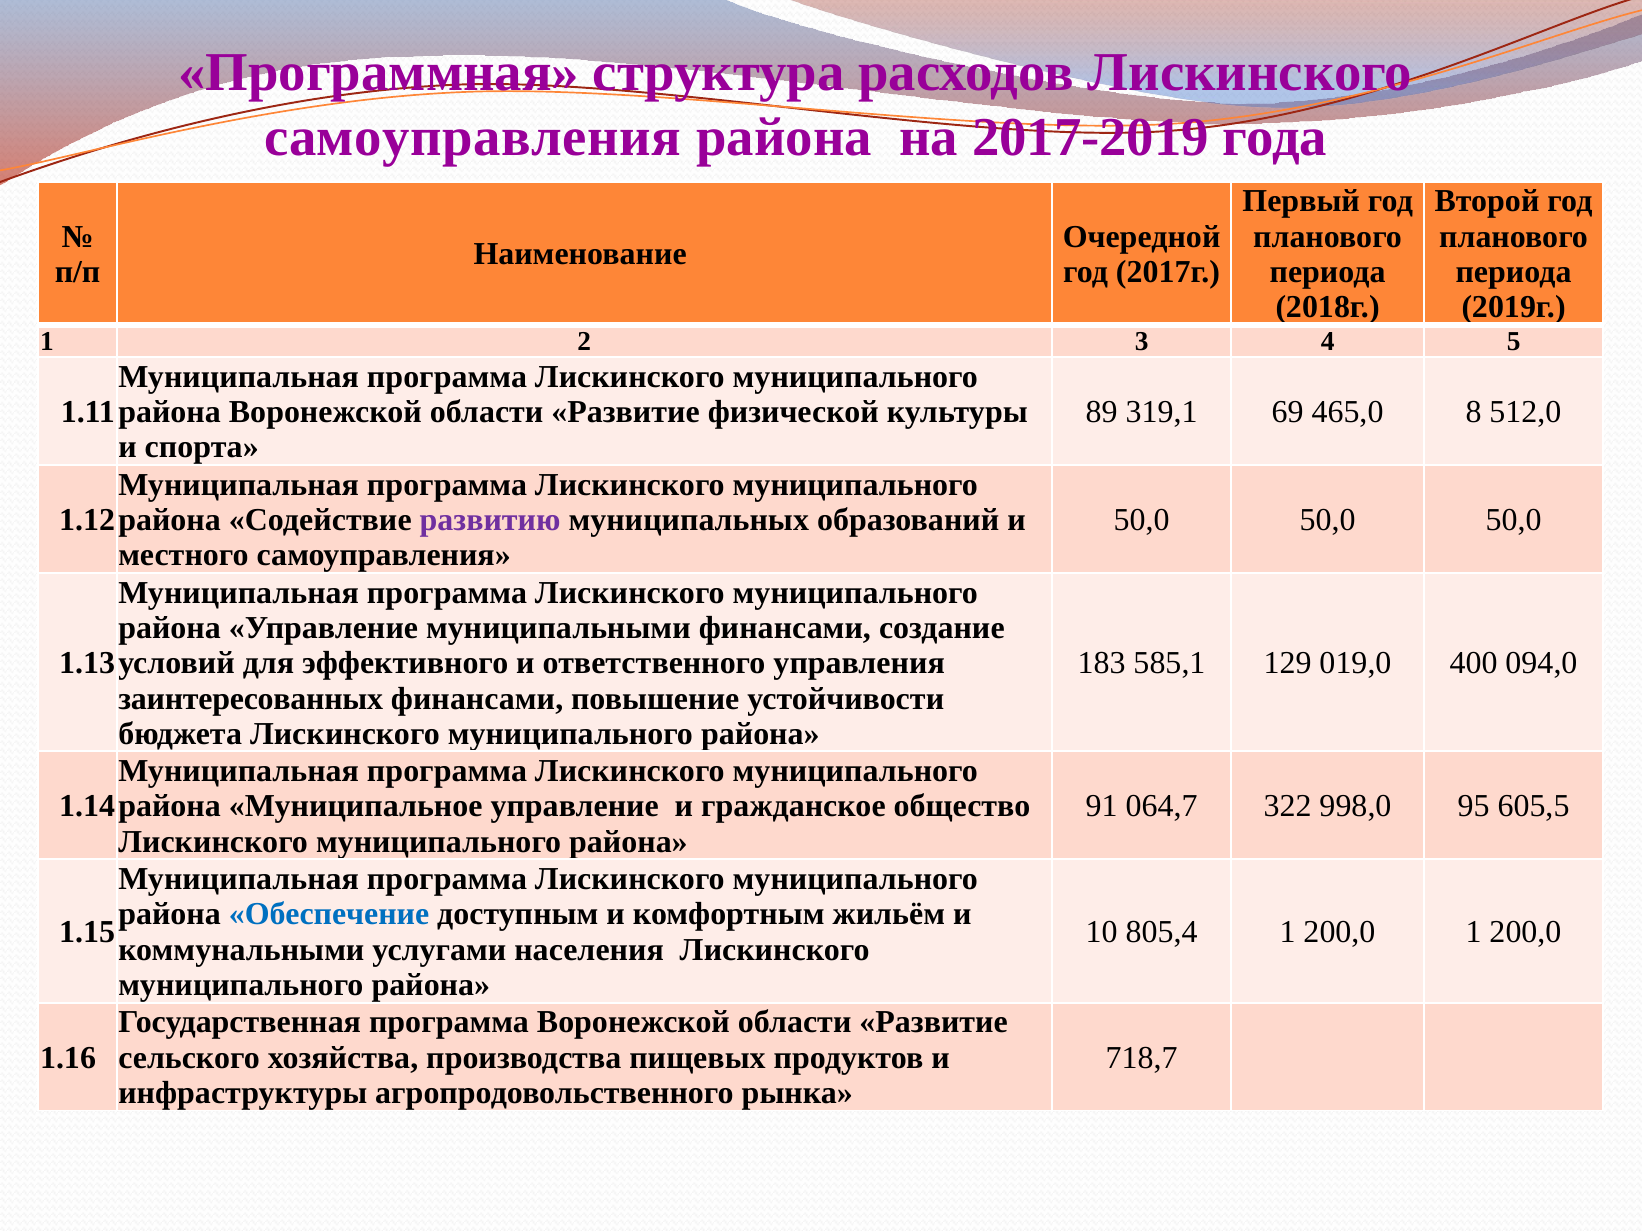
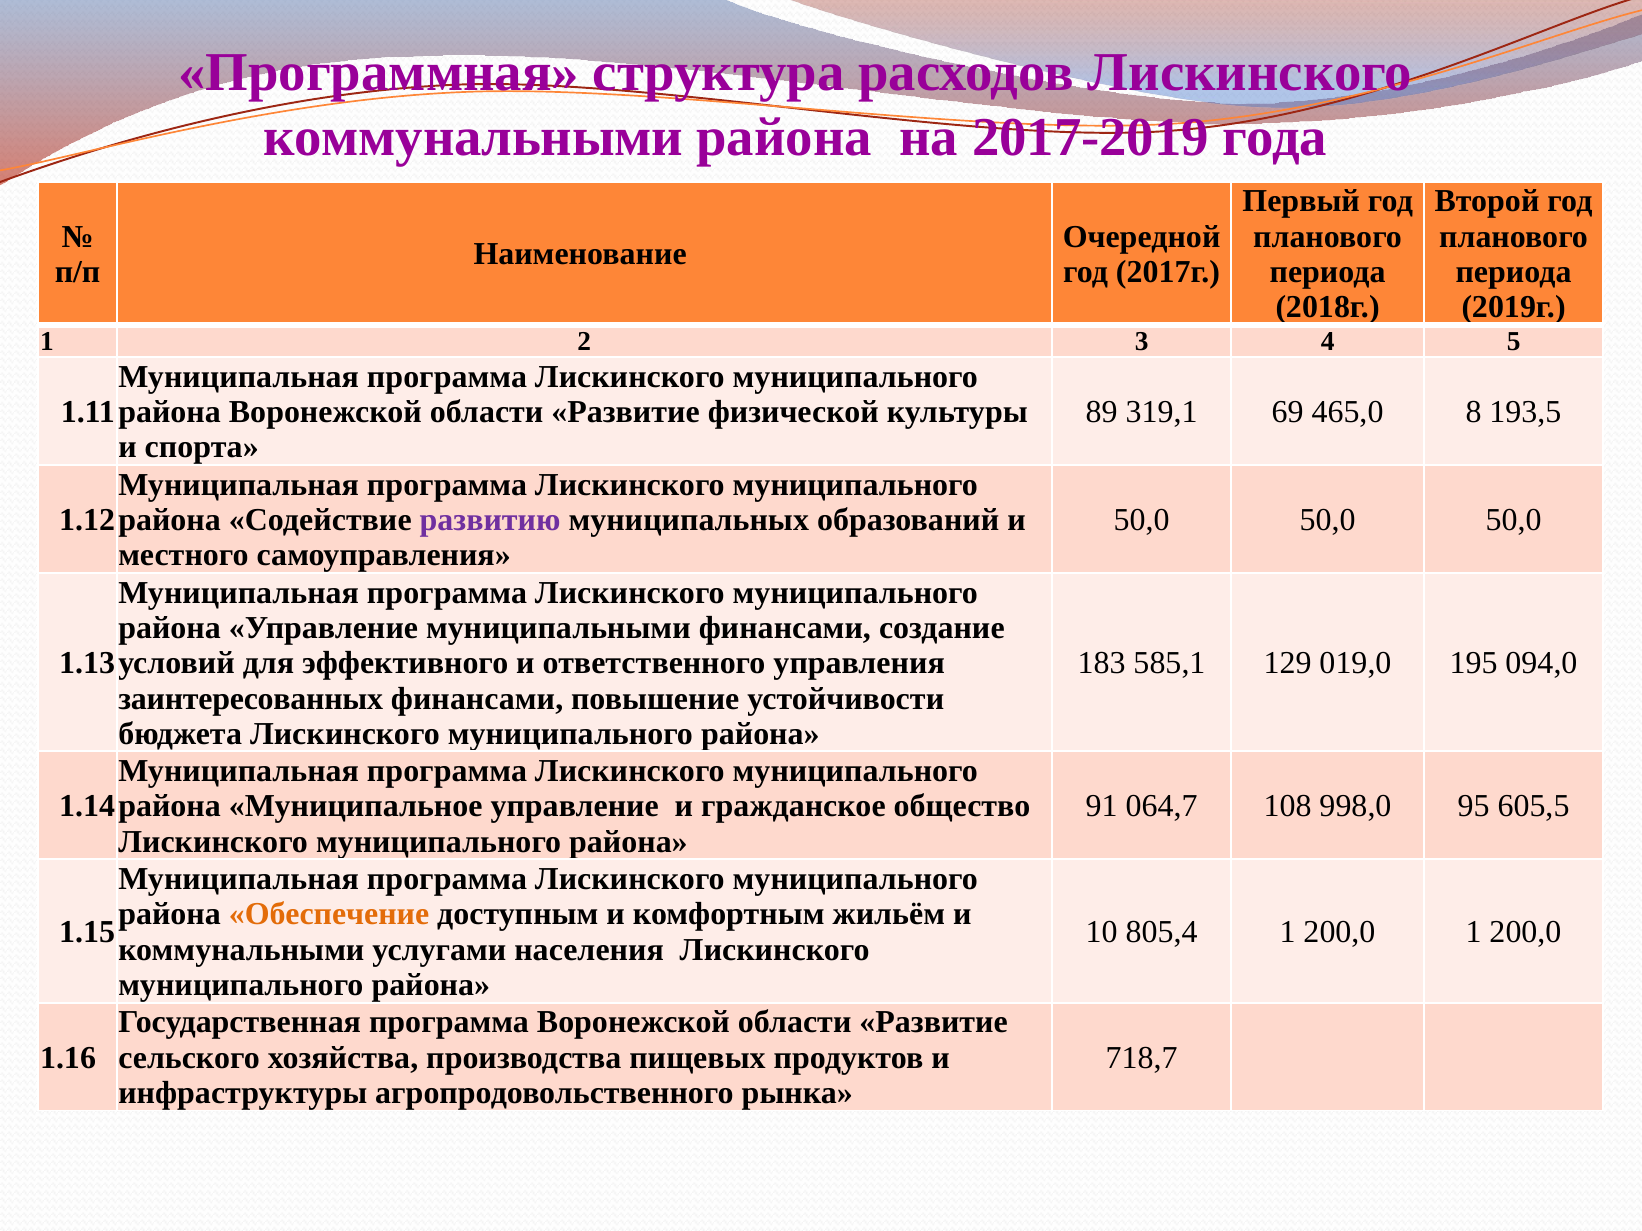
самоуправления at (473, 138): самоуправления -> коммунальными
512,0: 512,0 -> 193,5
400: 400 -> 195
322: 322 -> 108
Обеспечение colour: blue -> orange
